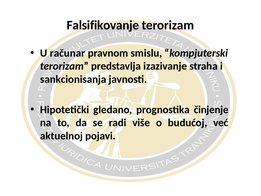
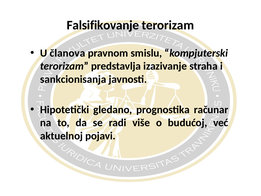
računar: računar -> članova
činjenje: činjenje -> računar
